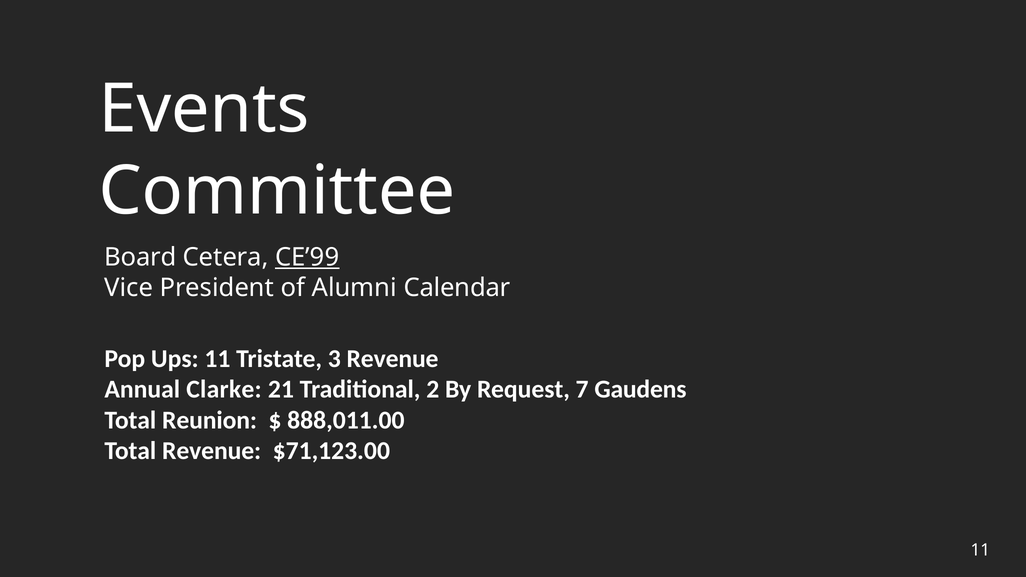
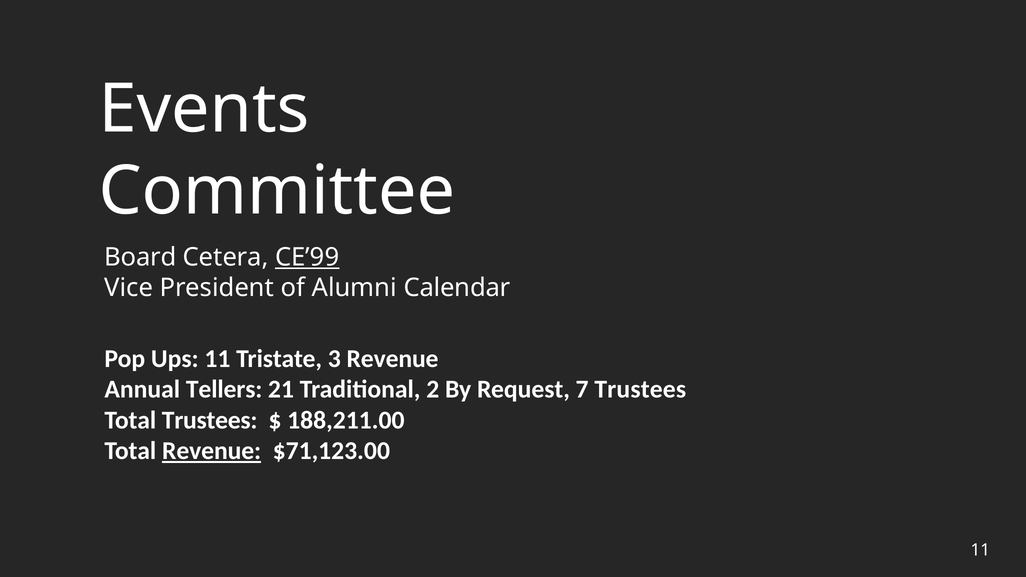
Clarke: Clarke -> Tellers
7 Gaudens: Gaudens -> Trustees
Total Reunion: Reunion -> Trustees
888,011.00: 888,011.00 -> 188,211.00
Revenue at (212, 451) underline: none -> present
